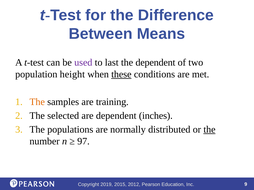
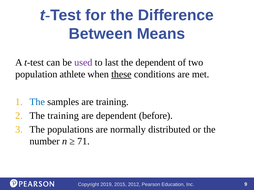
height: height -> athlete
The at (37, 102) colour: orange -> blue
The selected: selected -> training
inches: inches -> before
the at (209, 130) underline: present -> none
97: 97 -> 71
